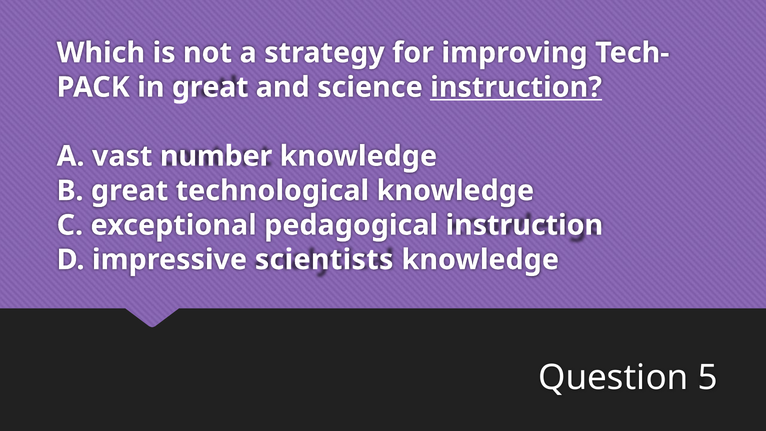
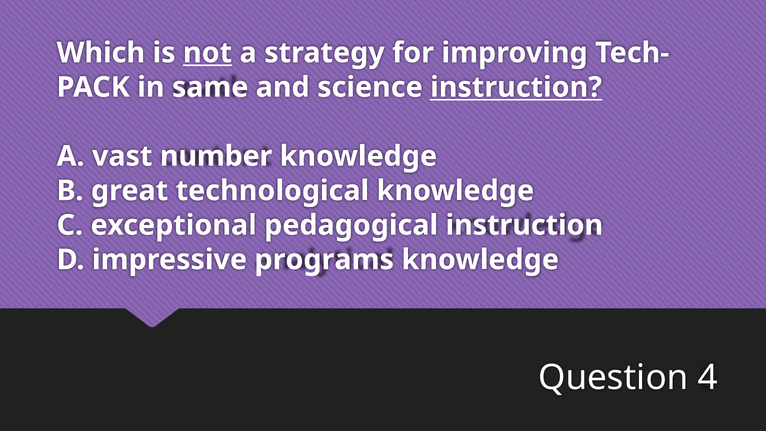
not underline: none -> present
in great: great -> same
scientists: scientists -> programs
5: 5 -> 4
